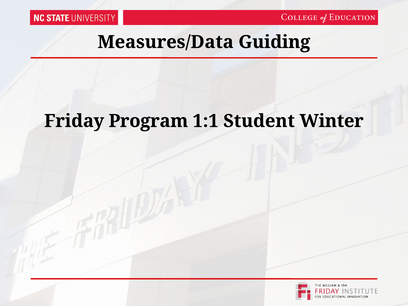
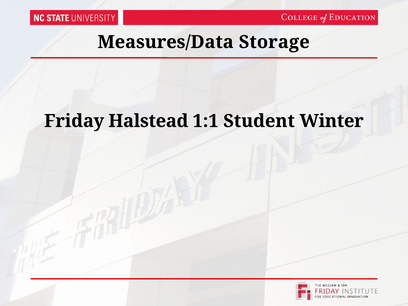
Guiding: Guiding -> Storage
Program: Program -> Halstead
